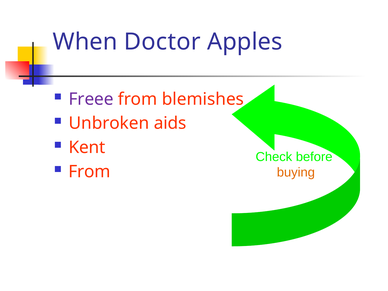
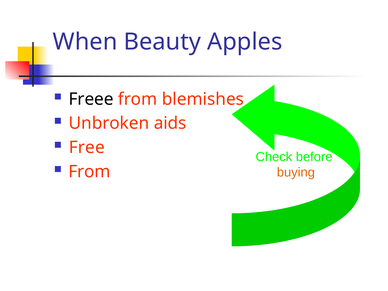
Doctor: Doctor -> Beauty
Freee colour: purple -> black
Kent: Kent -> Free
